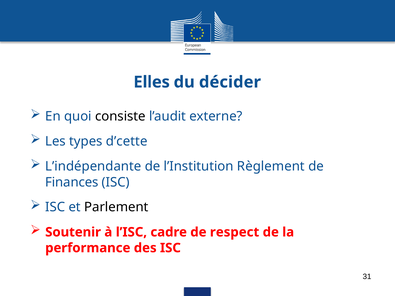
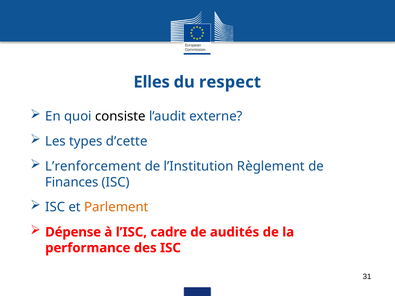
décider: décider -> respect
L’indépendante: L’indépendante -> L’renforcement
Parlement colour: black -> orange
Soutenir: Soutenir -> Dépense
respect: respect -> audités
